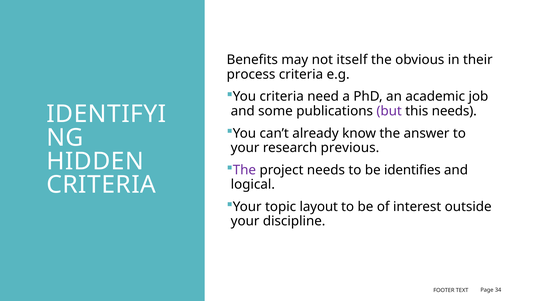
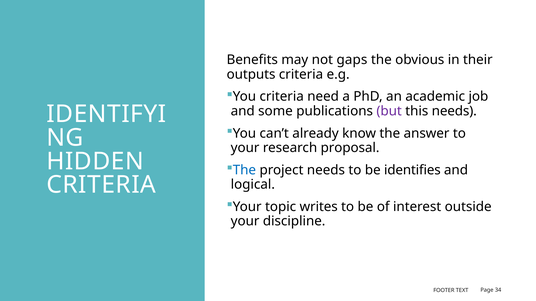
itself: itself -> gaps
process: process -> outputs
previous: previous -> proposal
The at (244, 170) colour: purple -> blue
layout: layout -> writes
